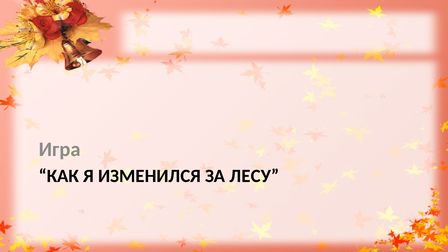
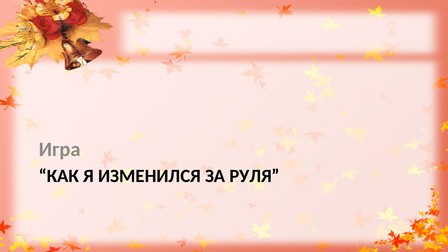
ЛЕСУ: ЛЕСУ -> РУЛЯ
